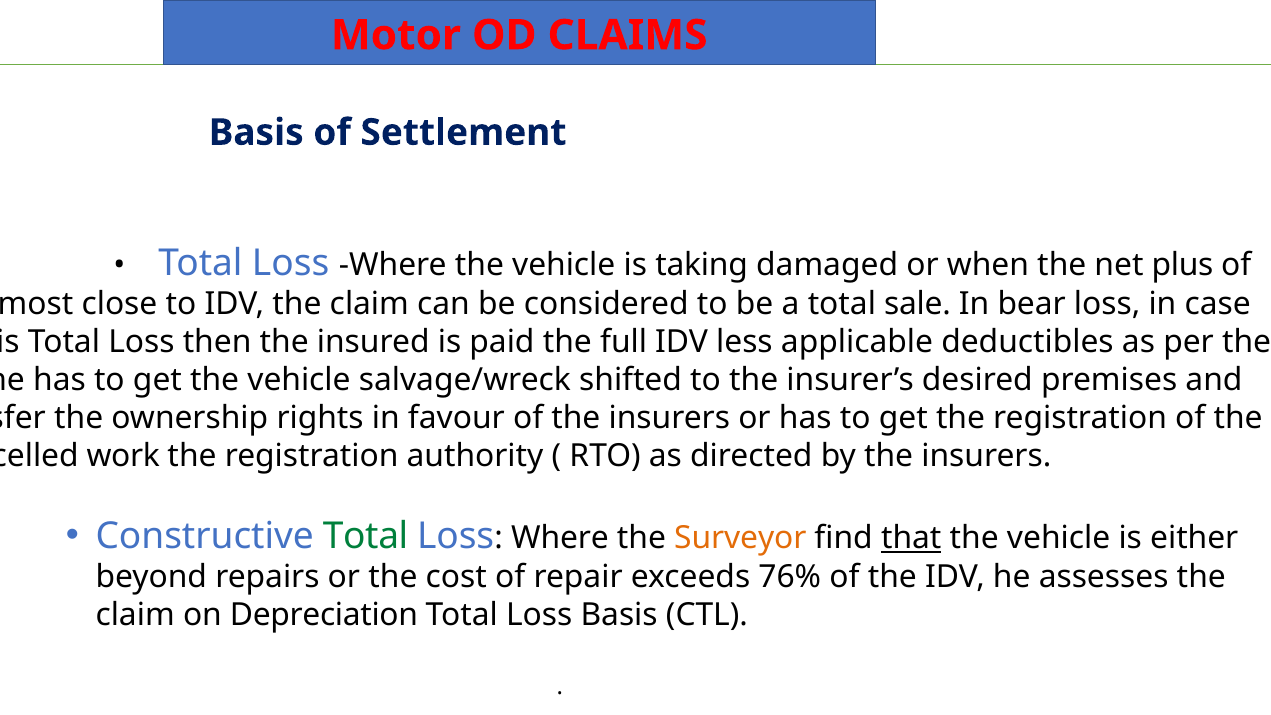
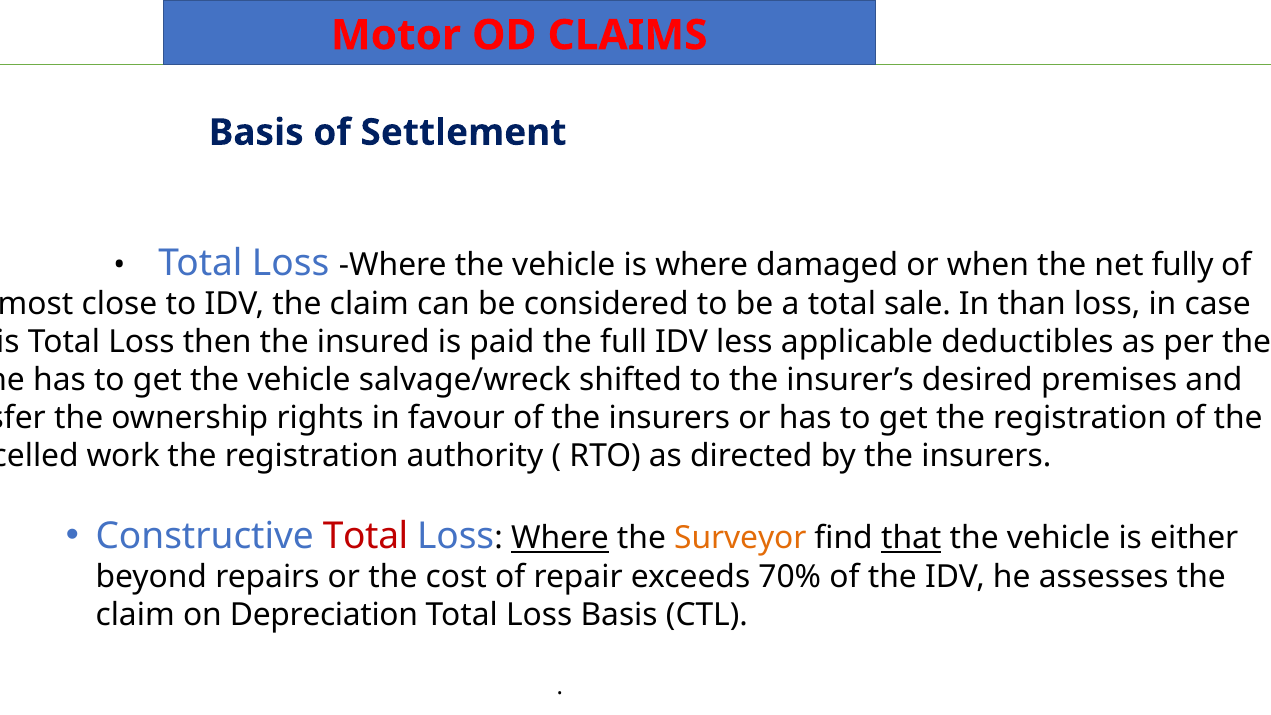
is taking: taking -> where
plus: plus -> fully
bear: bear -> than
Total at (366, 536) colour: green -> red
Where at (560, 538) underline: none -> present
76%: 76% -> 70%
